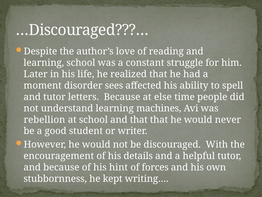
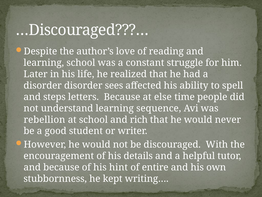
moment at (43, 85): moment -> disorder
and tutor: tutor -> steps
machines: machines -> sequence
and that: that -> rich
forces: forces -> entire
